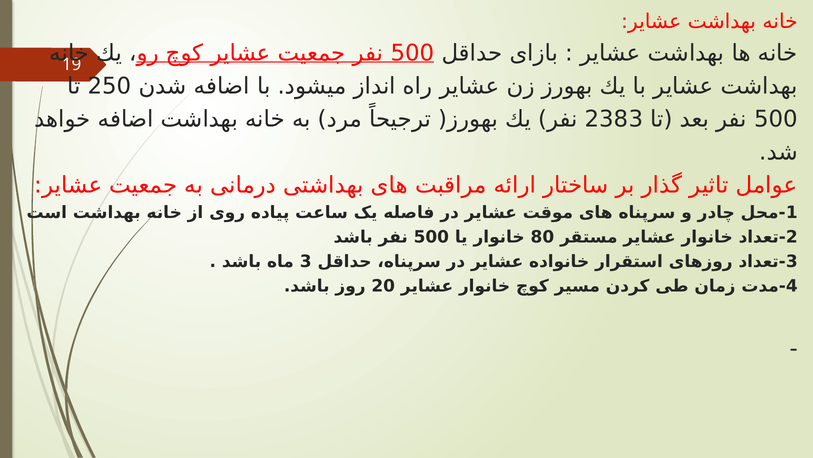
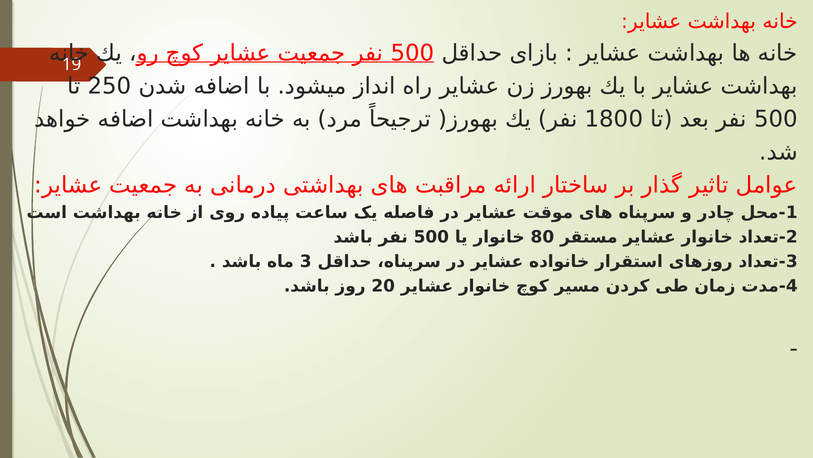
2383: 2383 -> 1800
